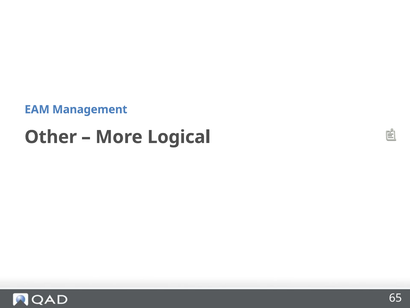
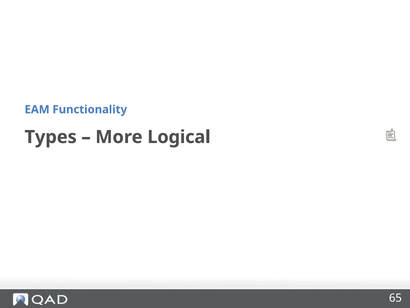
Management: Management -> Functionality
Other: Other -> Types
